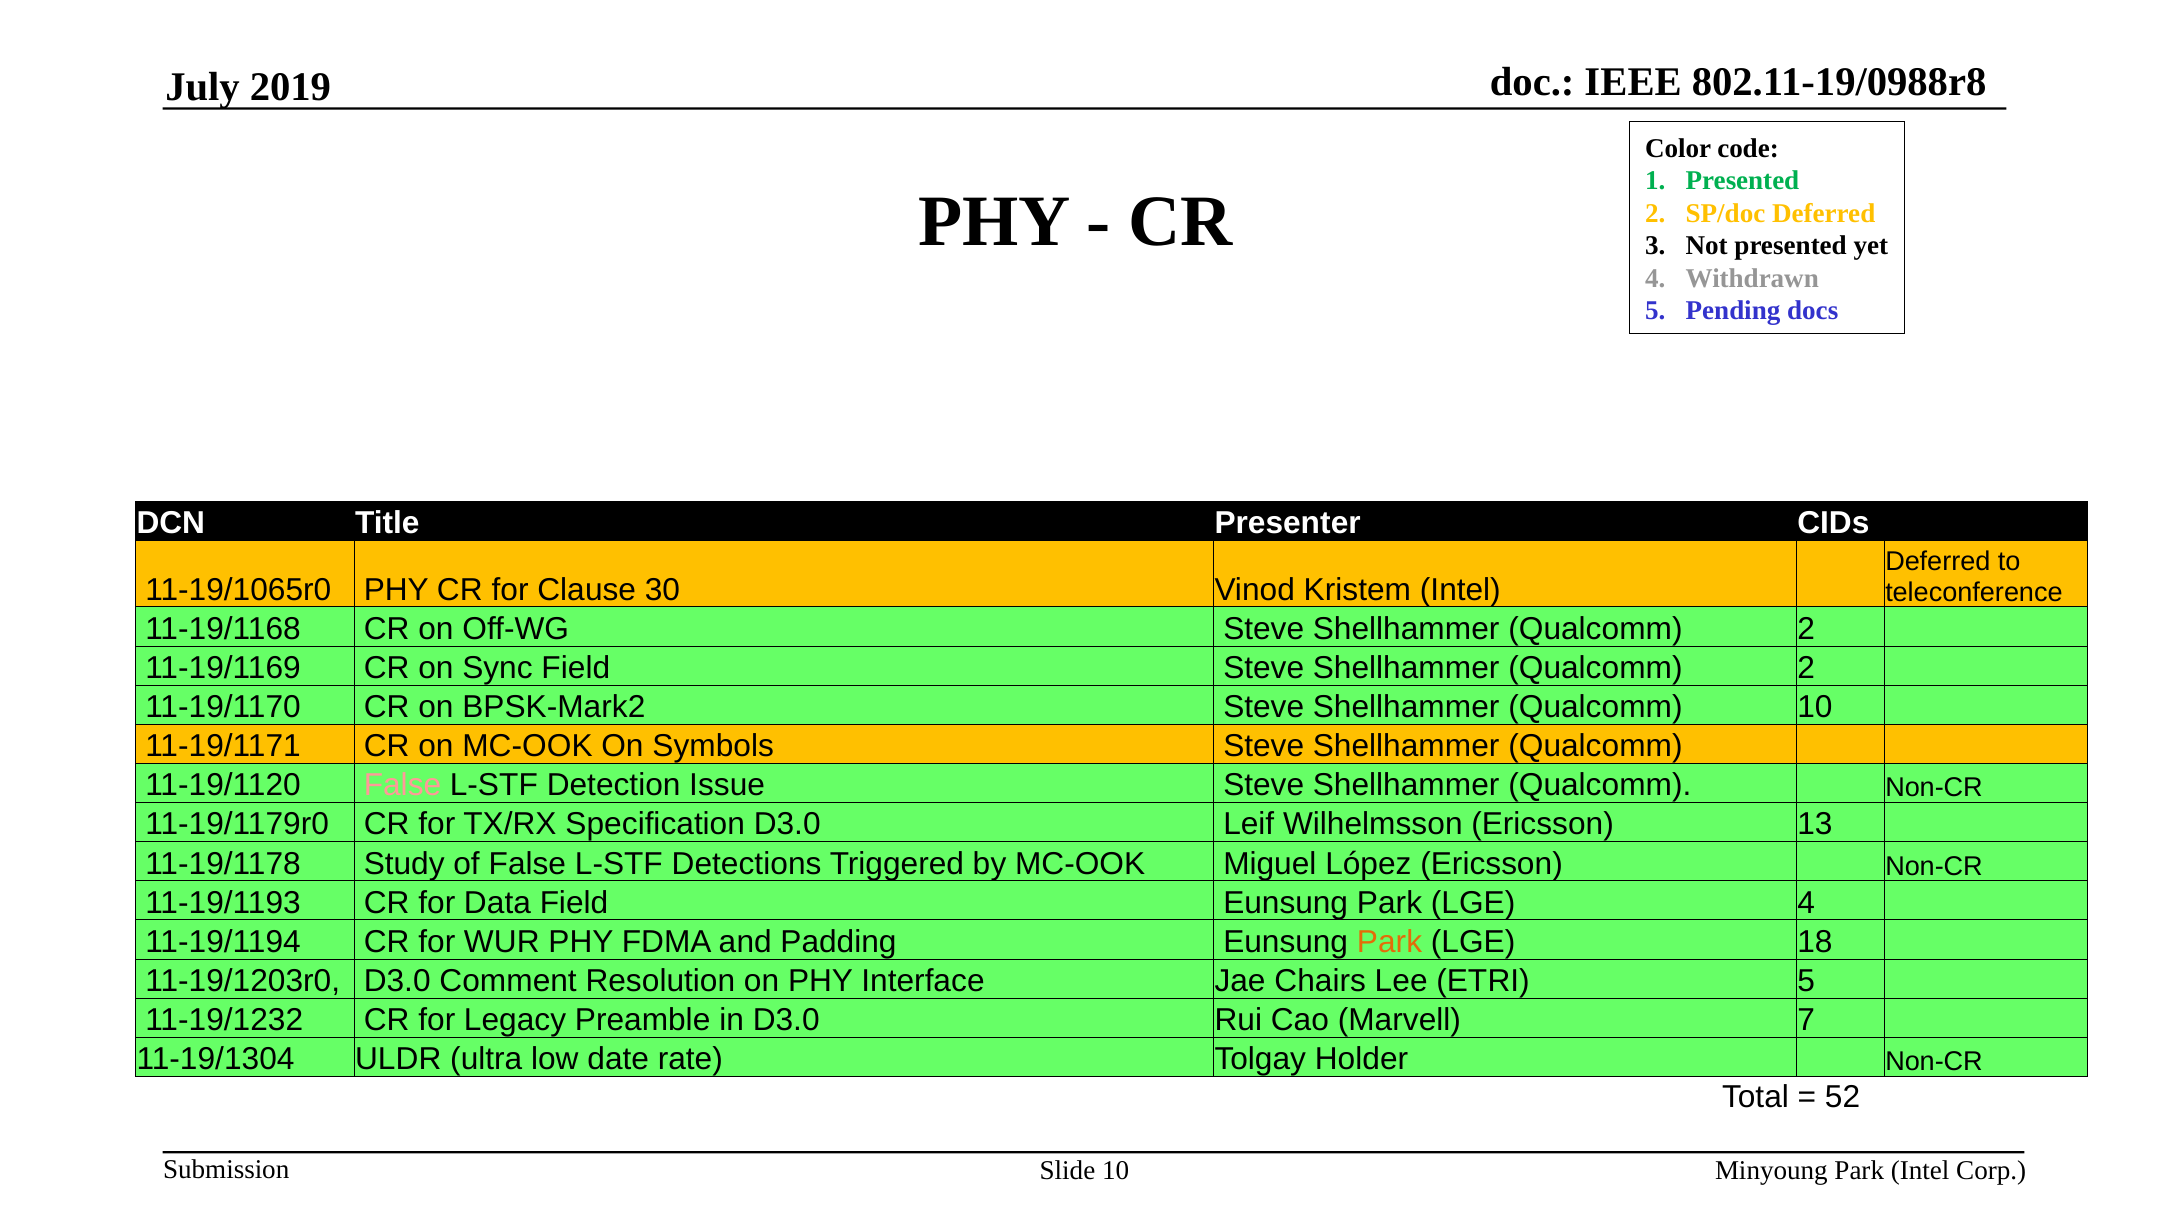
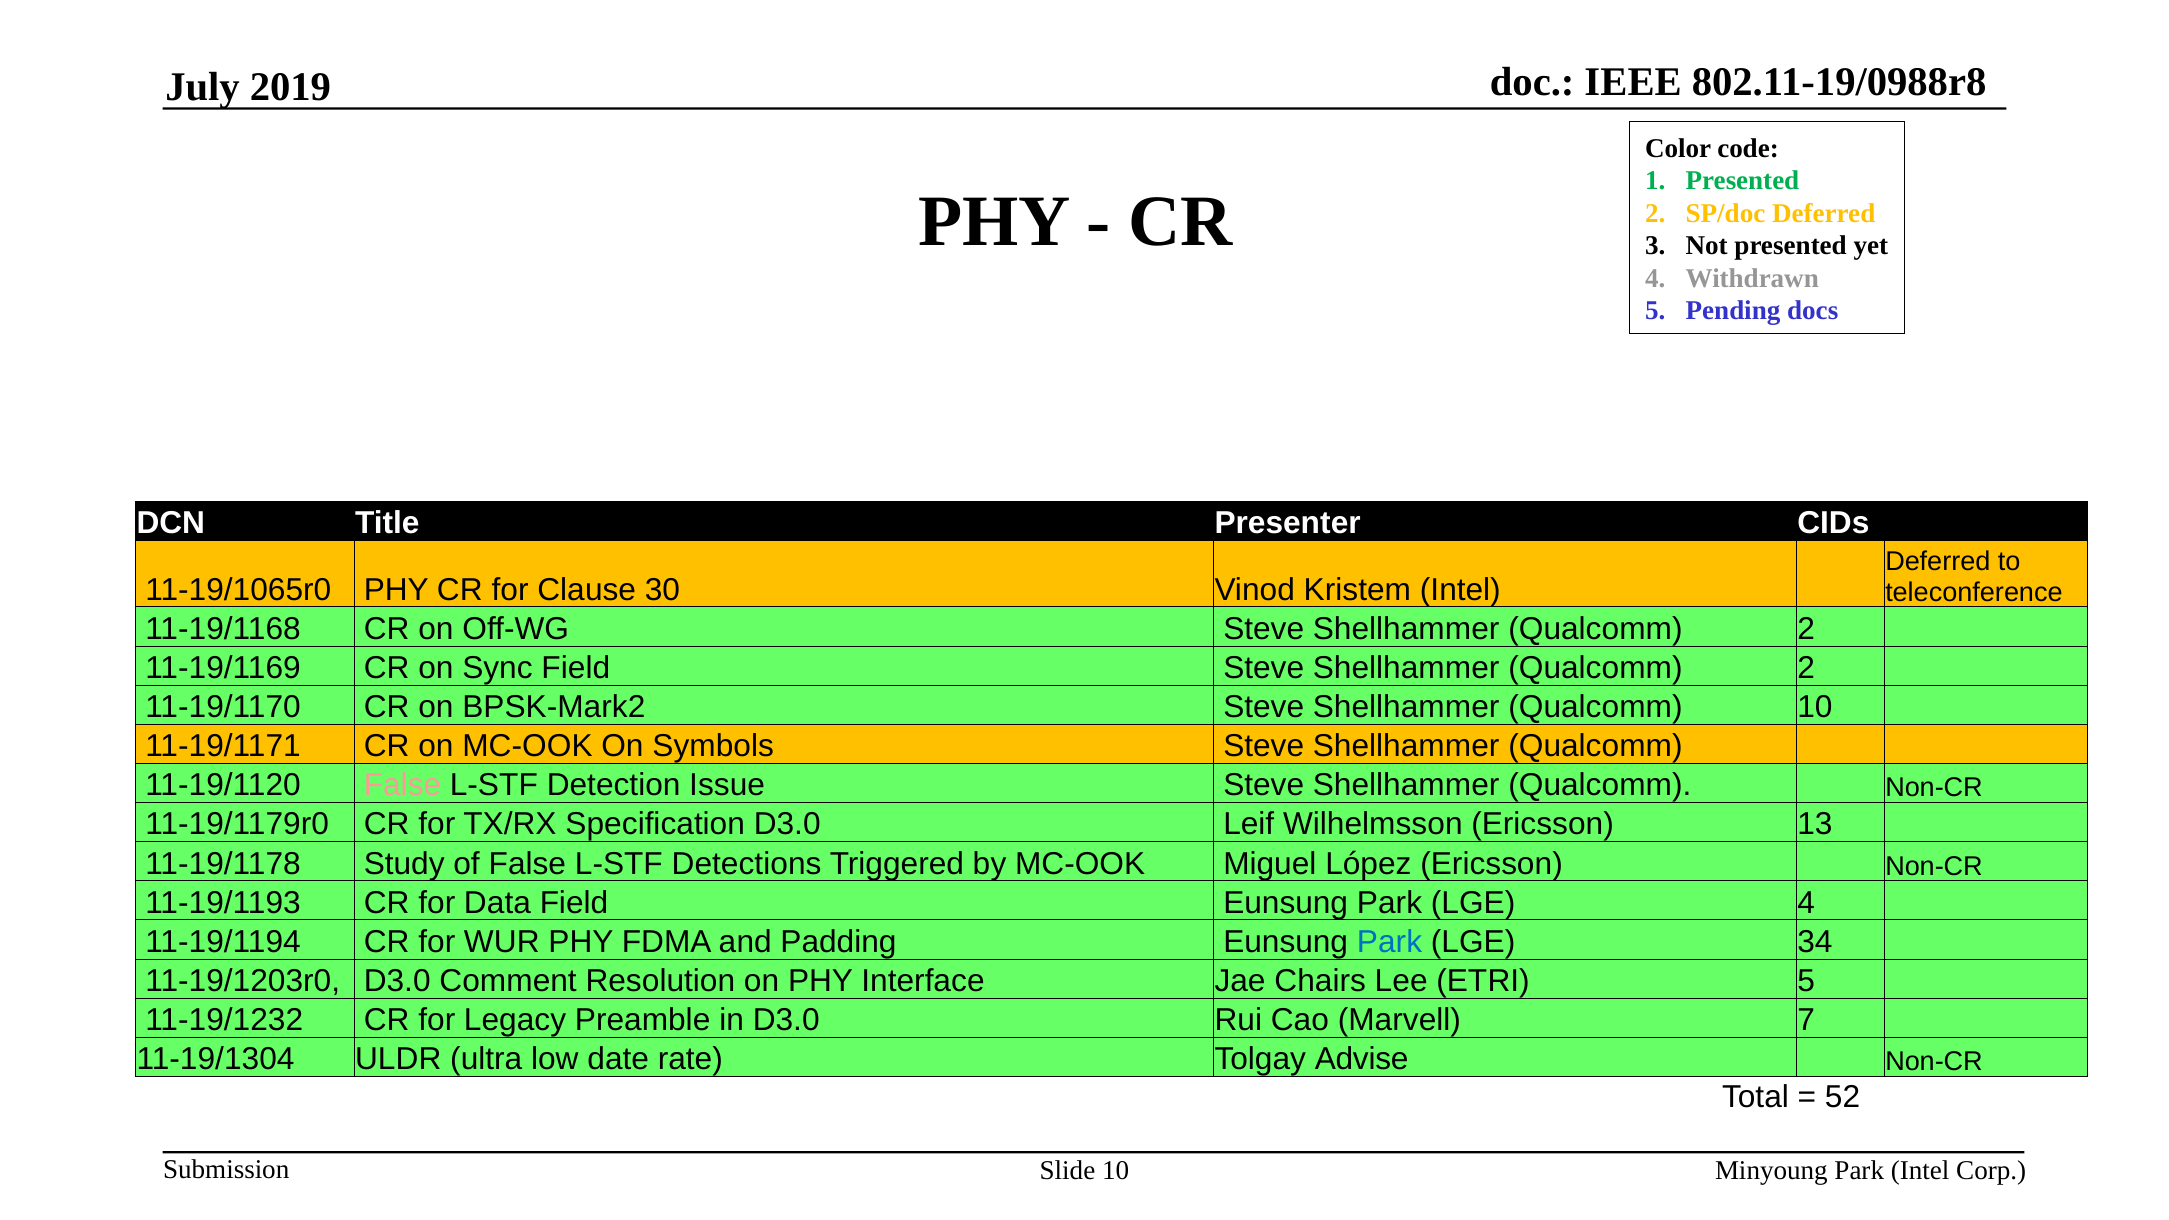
Park at (1390, 942) colour: orange -> blue
18: 18 -> 34
Holder: Holder -> Advise
